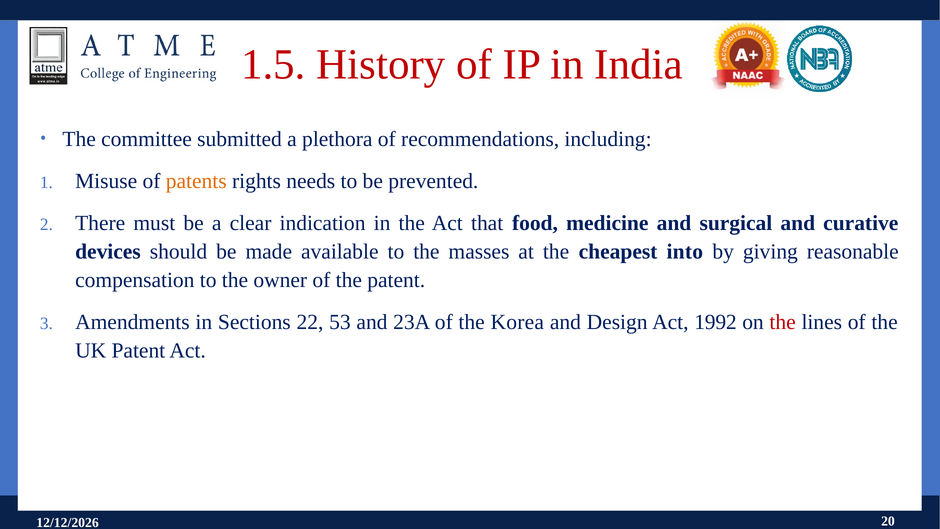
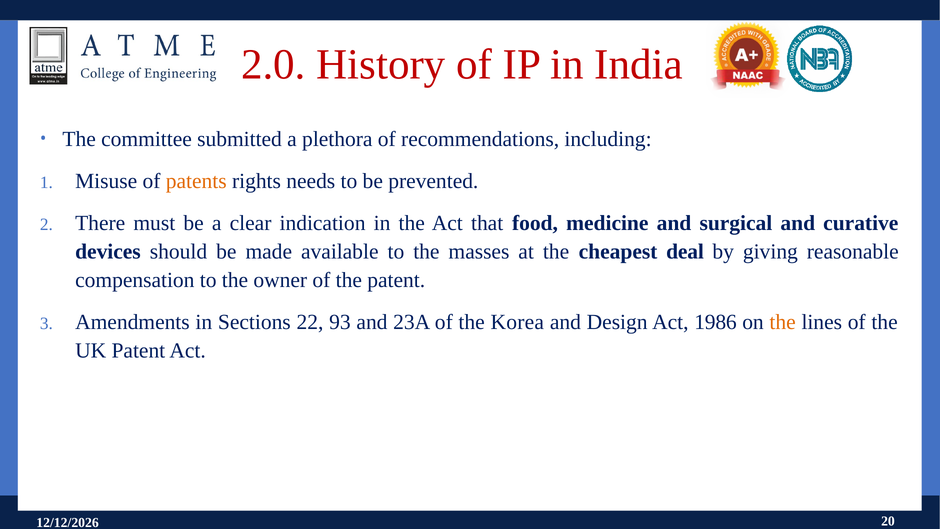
1.5: 1.5 -> 2.0
into: into -> deal
53: 53 -> 93
1992: 1992 -> 1986
the at (783, 322) colour: red -> orange
